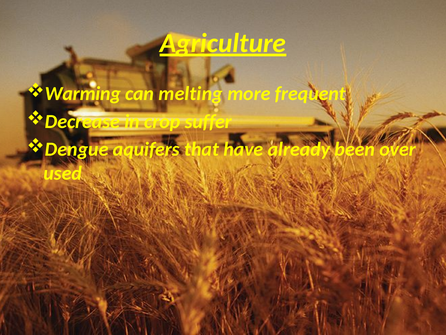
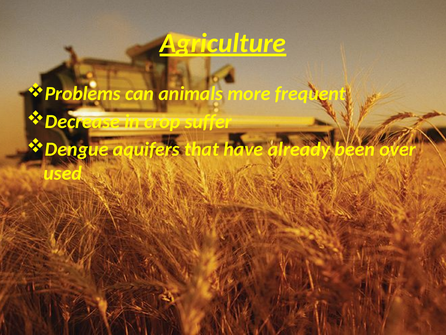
Warming: Warming -> Problems
melting: melting -> animals
